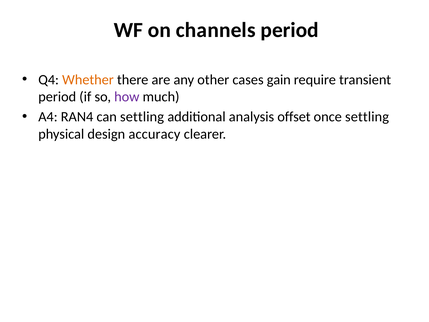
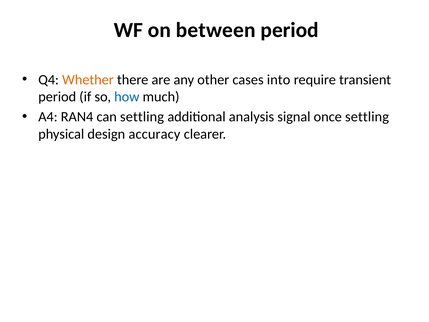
channels: channels -> between
gain: gain -> into
how colour: purple -> blue
offset: offset -> signal
